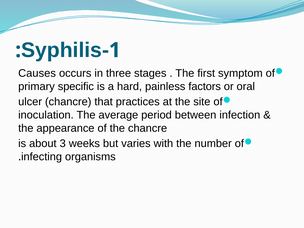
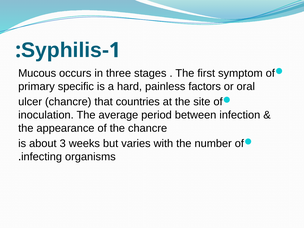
Causes: Causes -> Mucous
practices: practices -> countries
